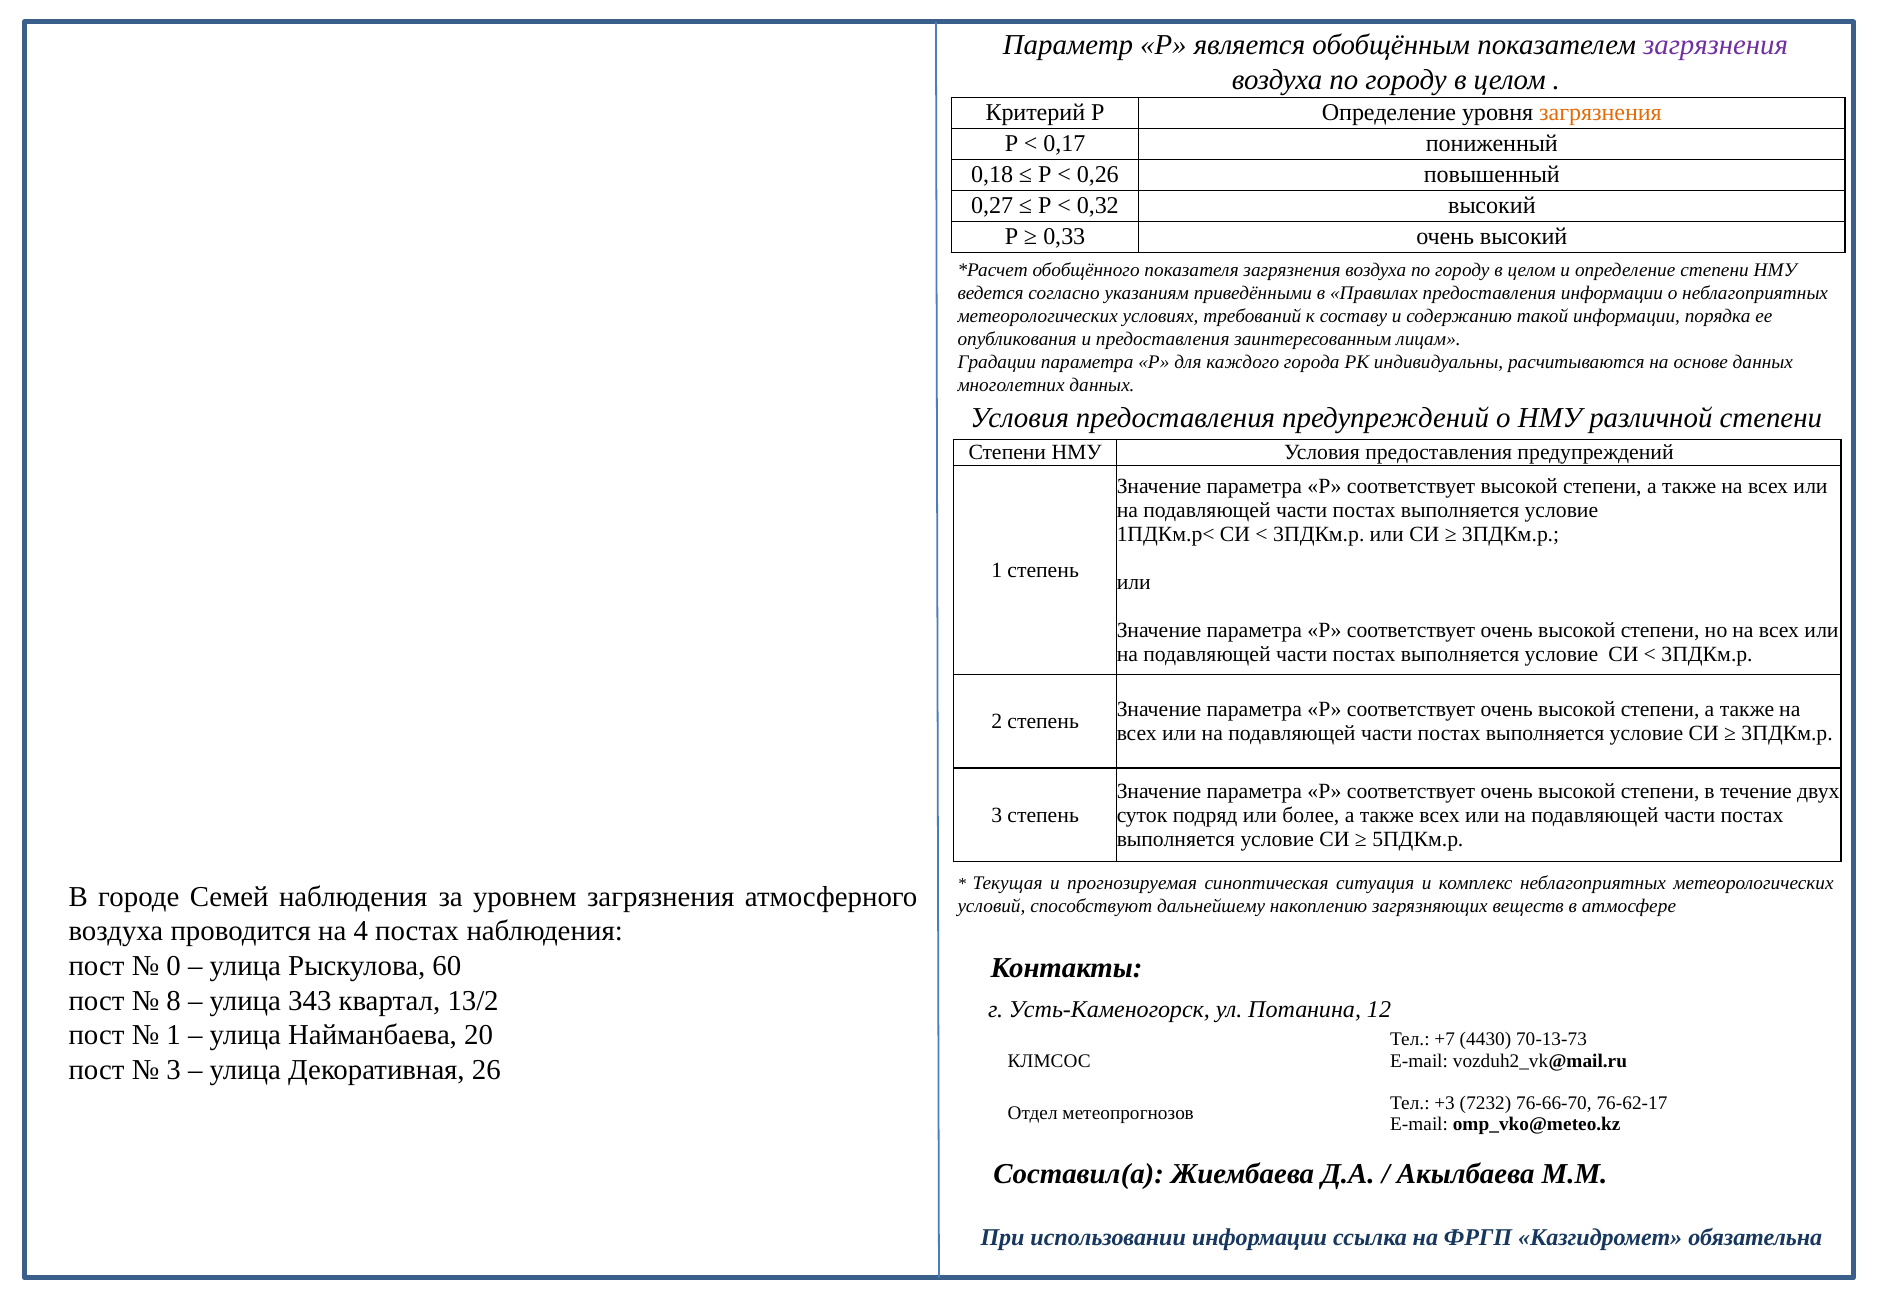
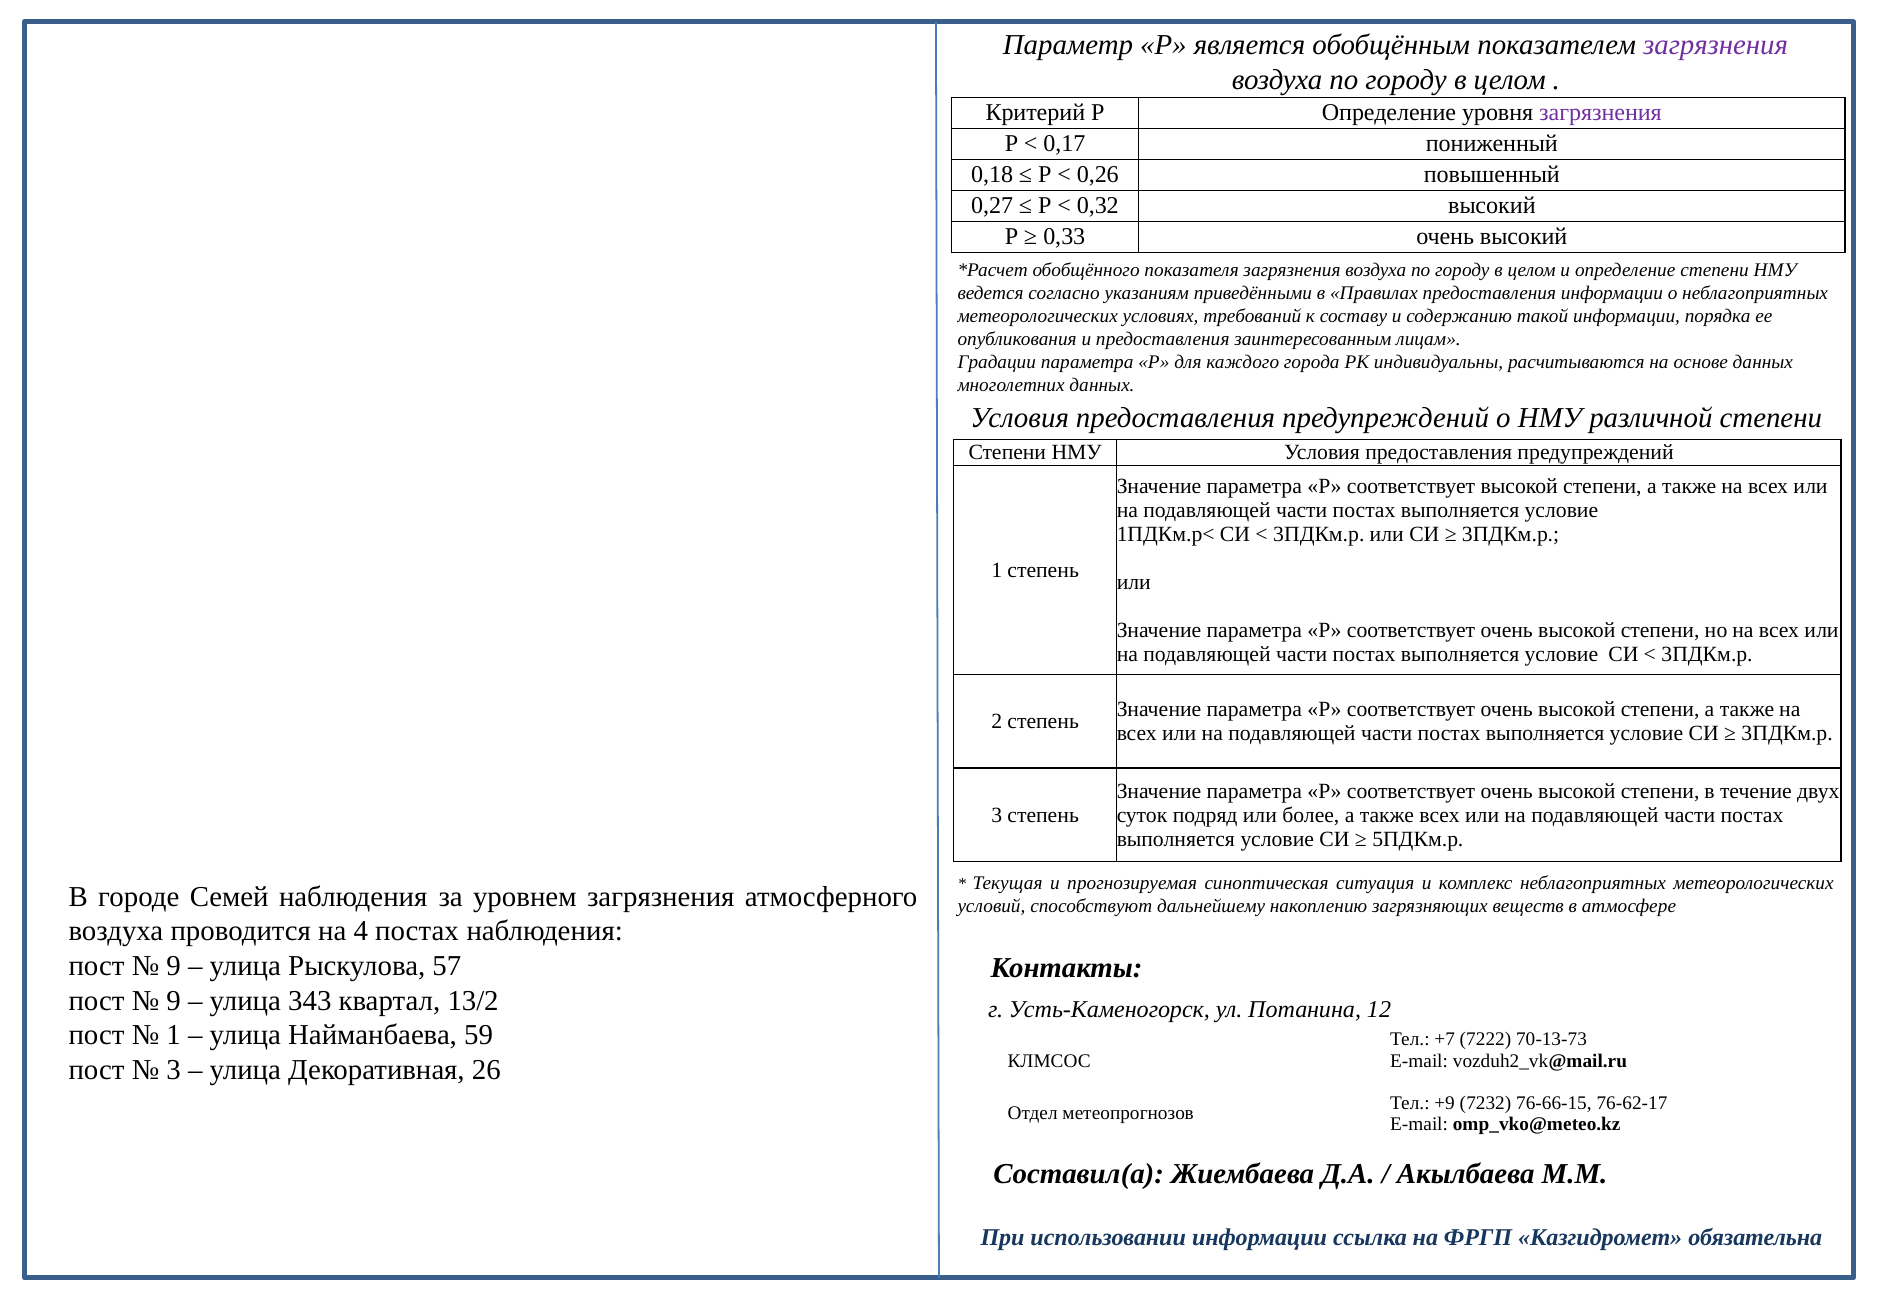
загрязнения at (1600, 113) colour: orange -> purple
0 at (174, 966): 0 -> 9
60: 60 -> 57
8 at (174, 1001): 8 -> 9
20: 20 -> 59
4430: 4430 -> 7222
+3: +3 -> +9
76-66-70: 76-66-70 -> 76-66-15
